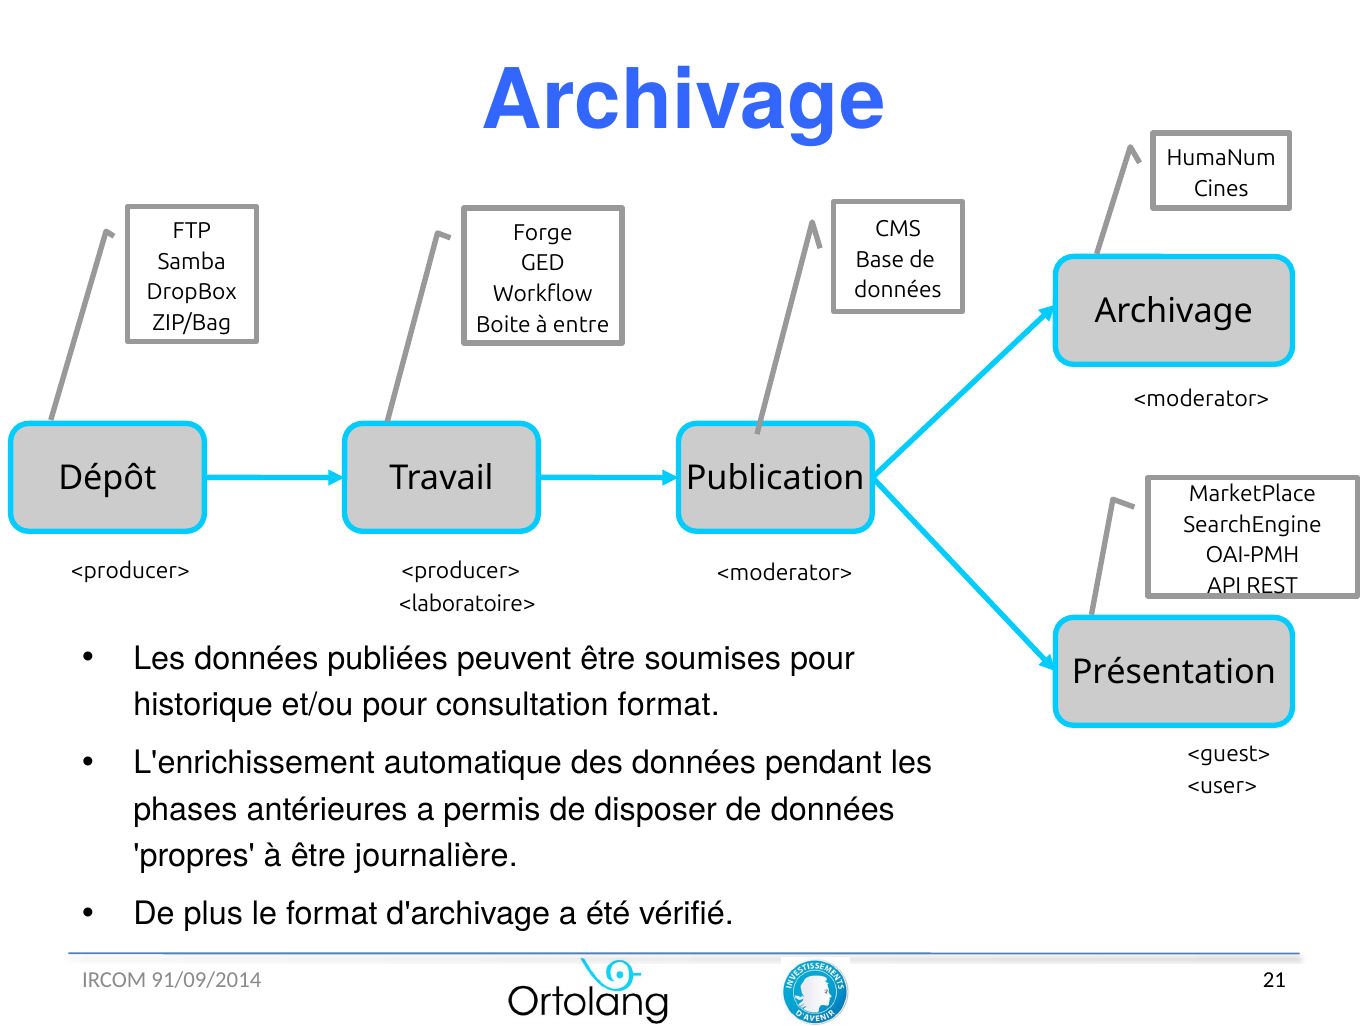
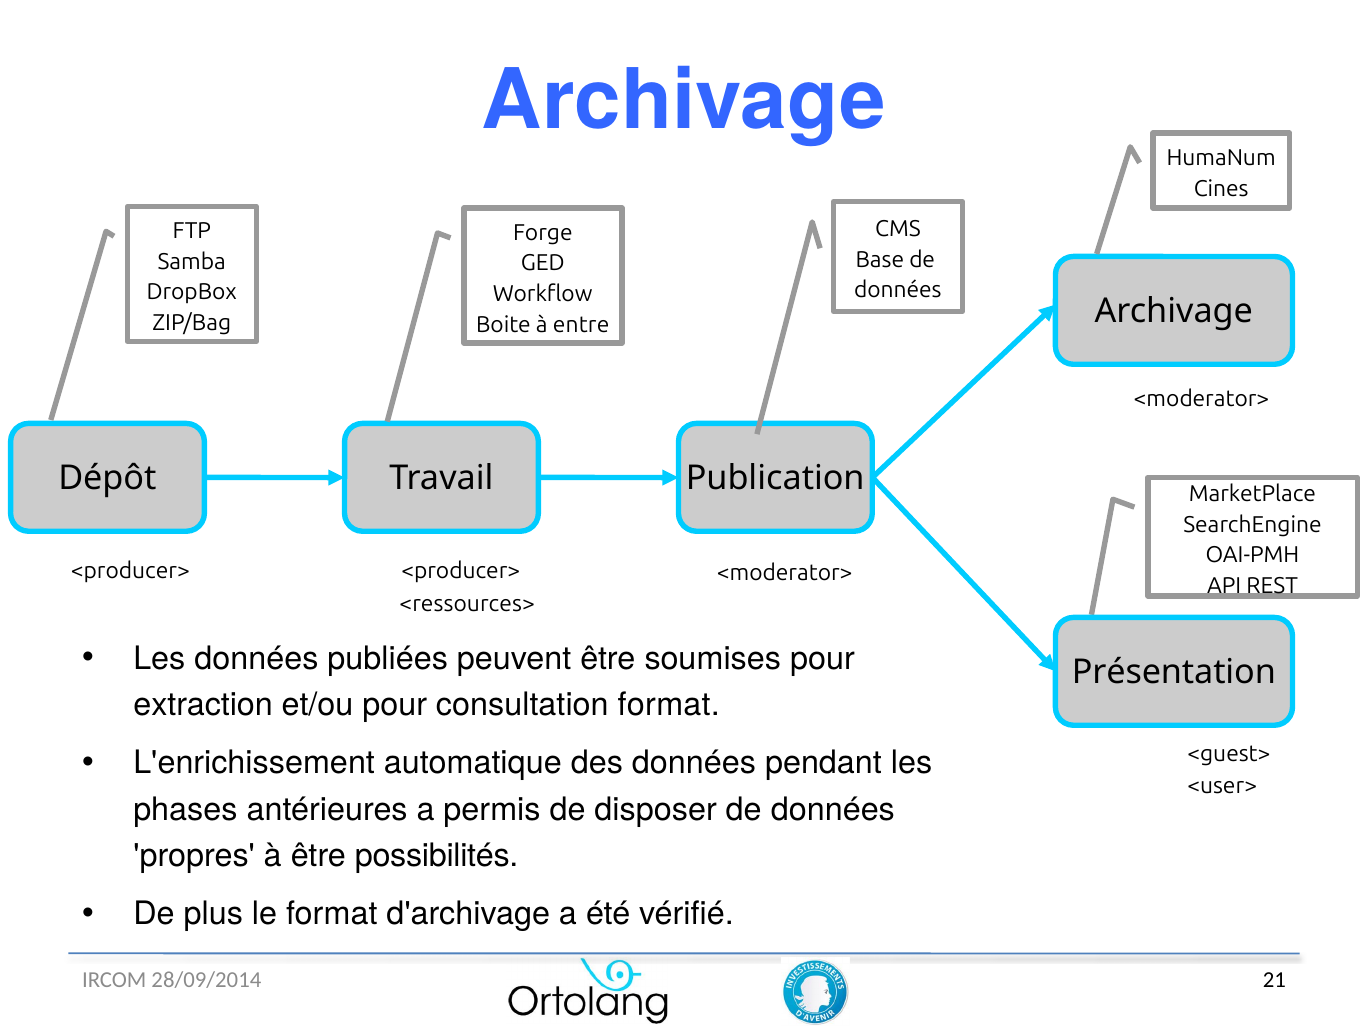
<laboratoire>: <laboratoire> -> <ressources>
historique: historique -> extraction
journalière: journalière -> possibilités
91/09/2014: 91/09/2014 -> 28/09/2014
